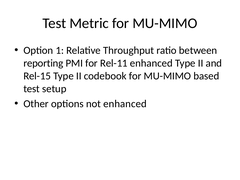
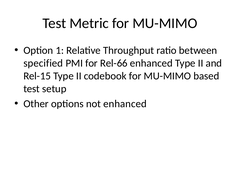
reporting: reporting -> specified
Rel-11: Rel-11 -> Rel-66
